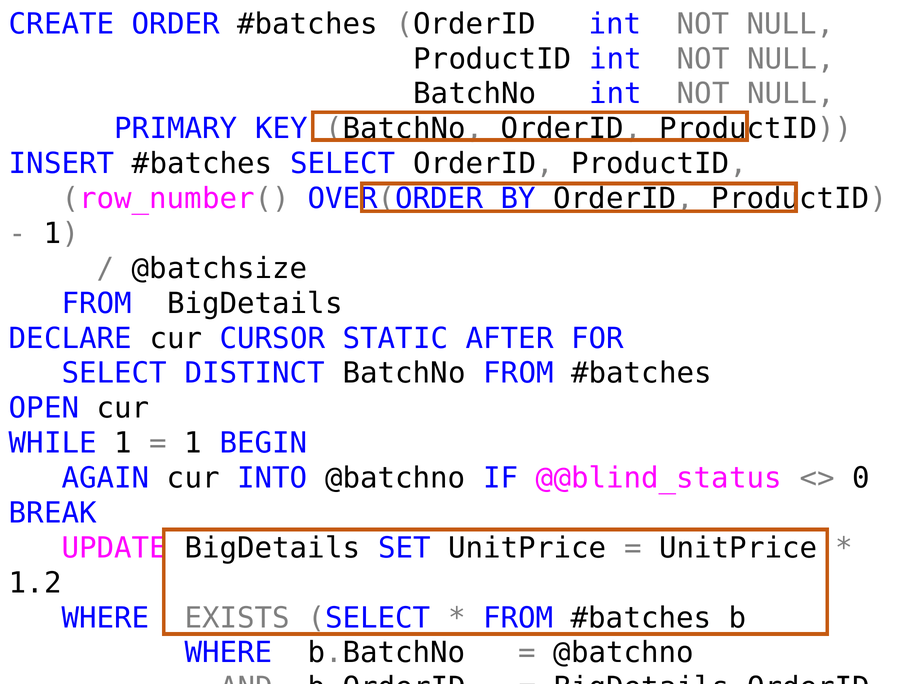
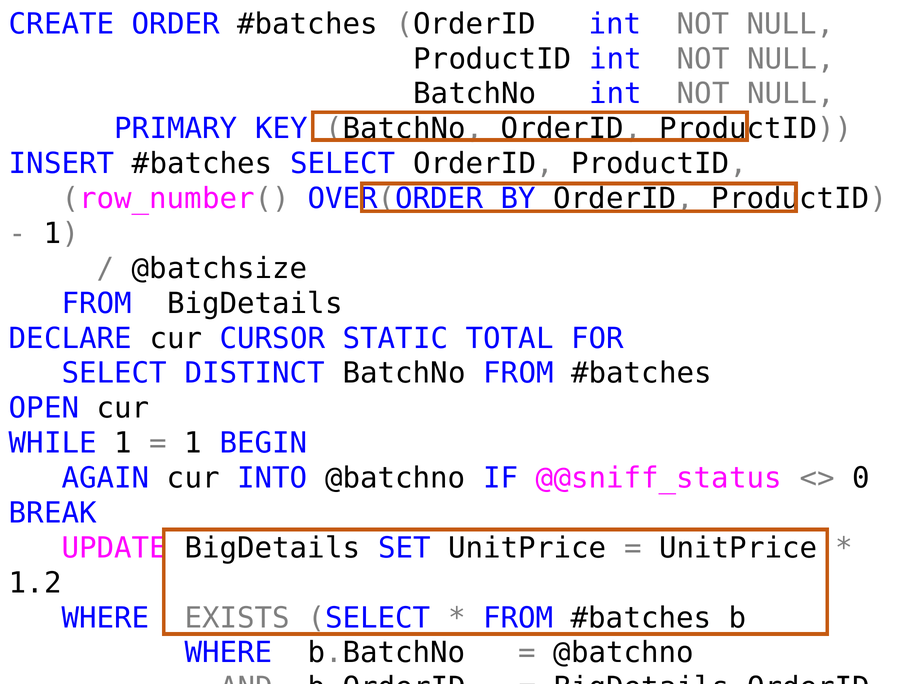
AFTER: AFTER -> TOTAL
@@blind_status: @@blind_status -> @@sniff_status
